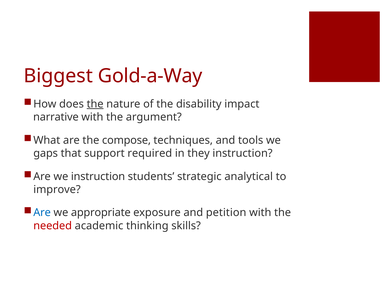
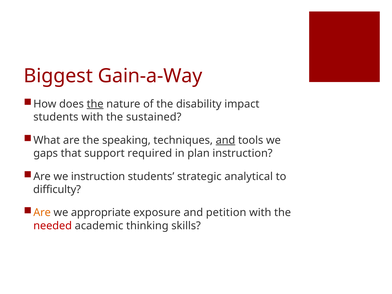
Gold-a-Way: Gold-a-Way -> Gain-a-Way
narrative at (56, 117): narrative -> students
argument: argument -> sustained
compose: compose -> speaking
and at (225, 140) underline: none -> present
they: they -> plan
improve: improve -> difficulty
Are at (42, 213) colour: blue -> orange
